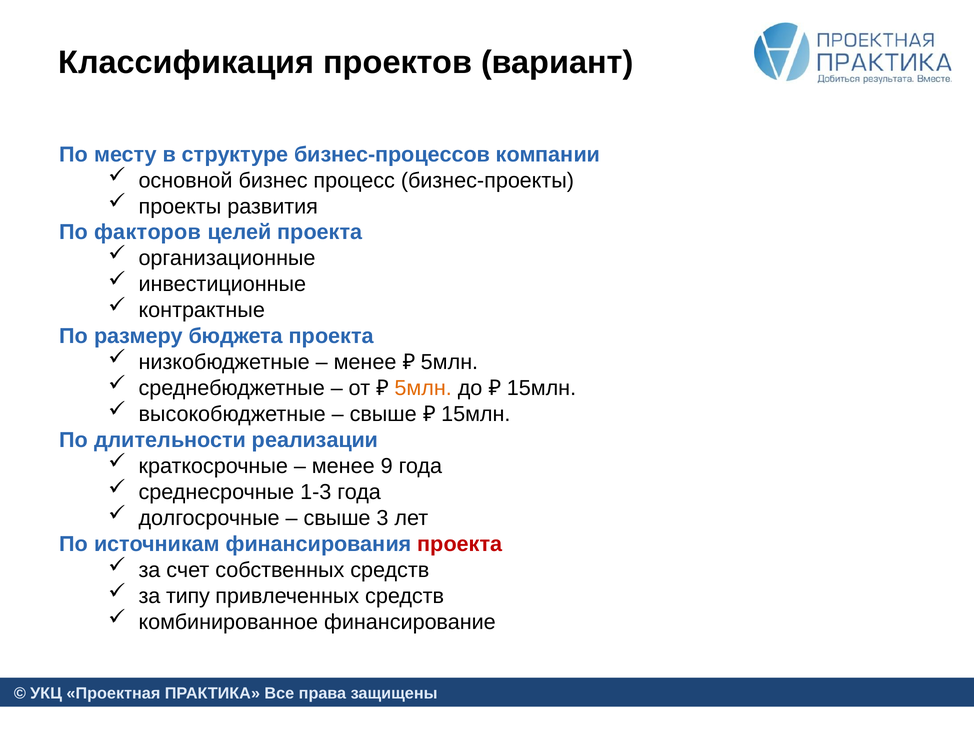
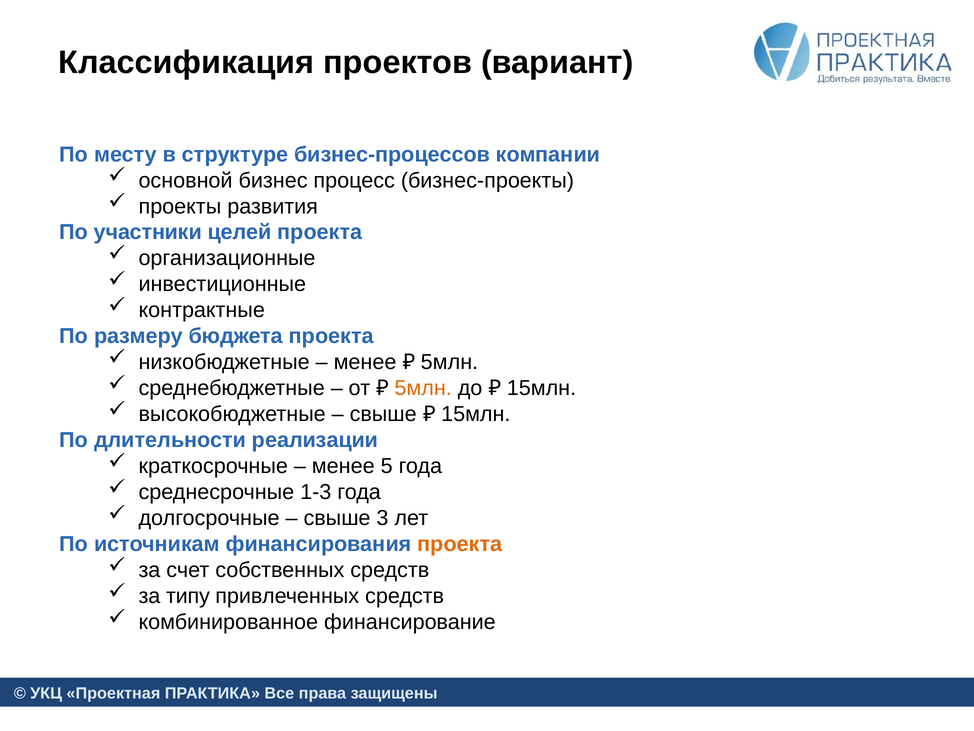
факторов: факторов -> участники
9: 9 -> 5
проекта at (460, 544) colour: red -> orange
